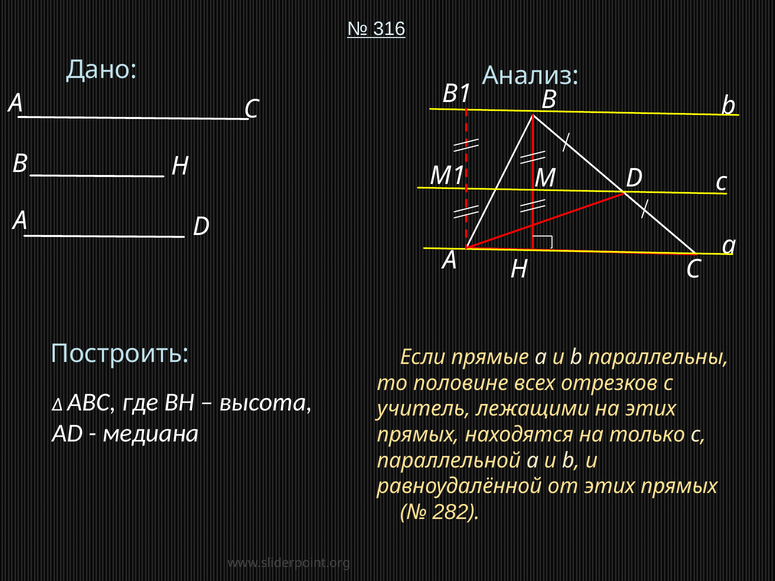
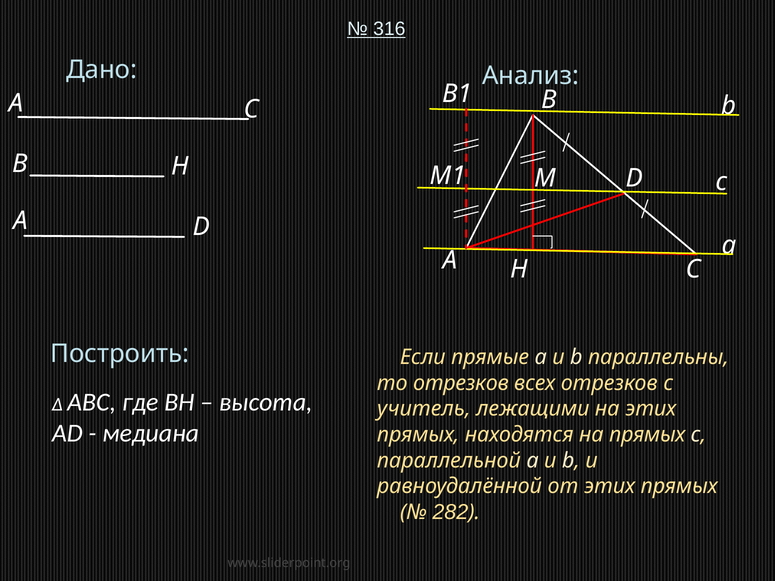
то половине: половине -> отрезков
на только: только -> прямых
